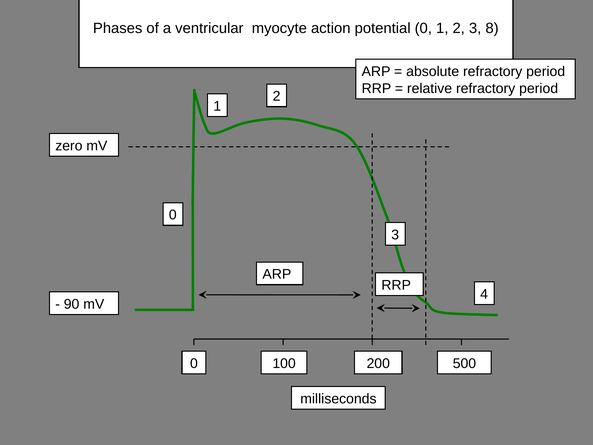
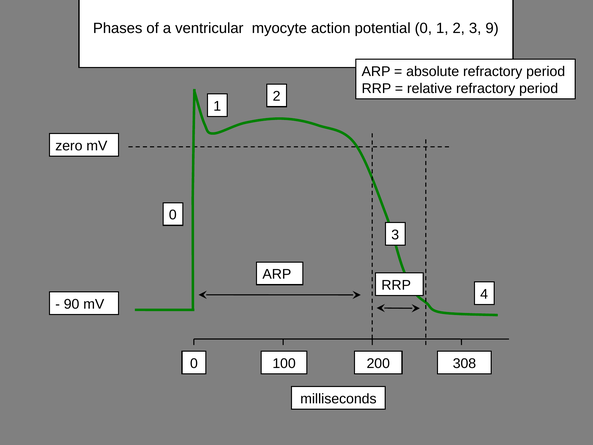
8: 8 -> 9
500: 500 -> 308
